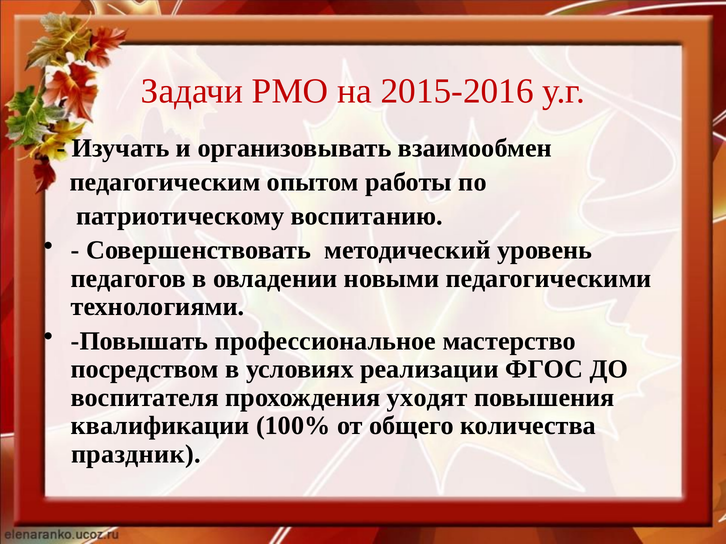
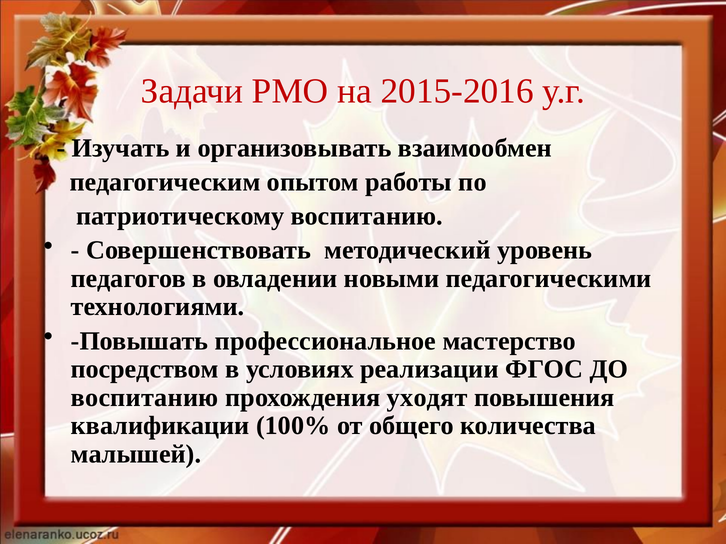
воспитателя at (145, 398): воспитателя -> воспитанию
праздник: праздник -> малышей
